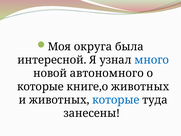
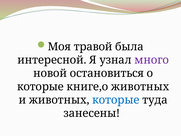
округа: округа -> травой
много colour: blue -> purple
автономного: автономного -> остановиться
